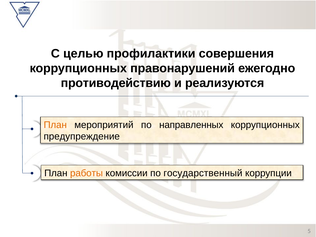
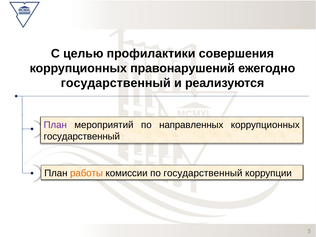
противодействию at (116, 83): противодействию -> государственный
План at (55, 125) colour: orange -> purple
предупреждение at (82, 136): предупреждение -> государственный
